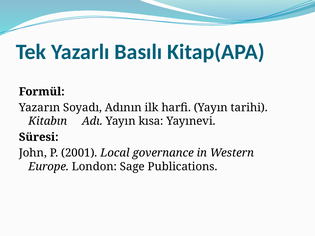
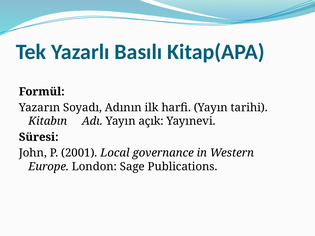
kısa: kısa -> açık
